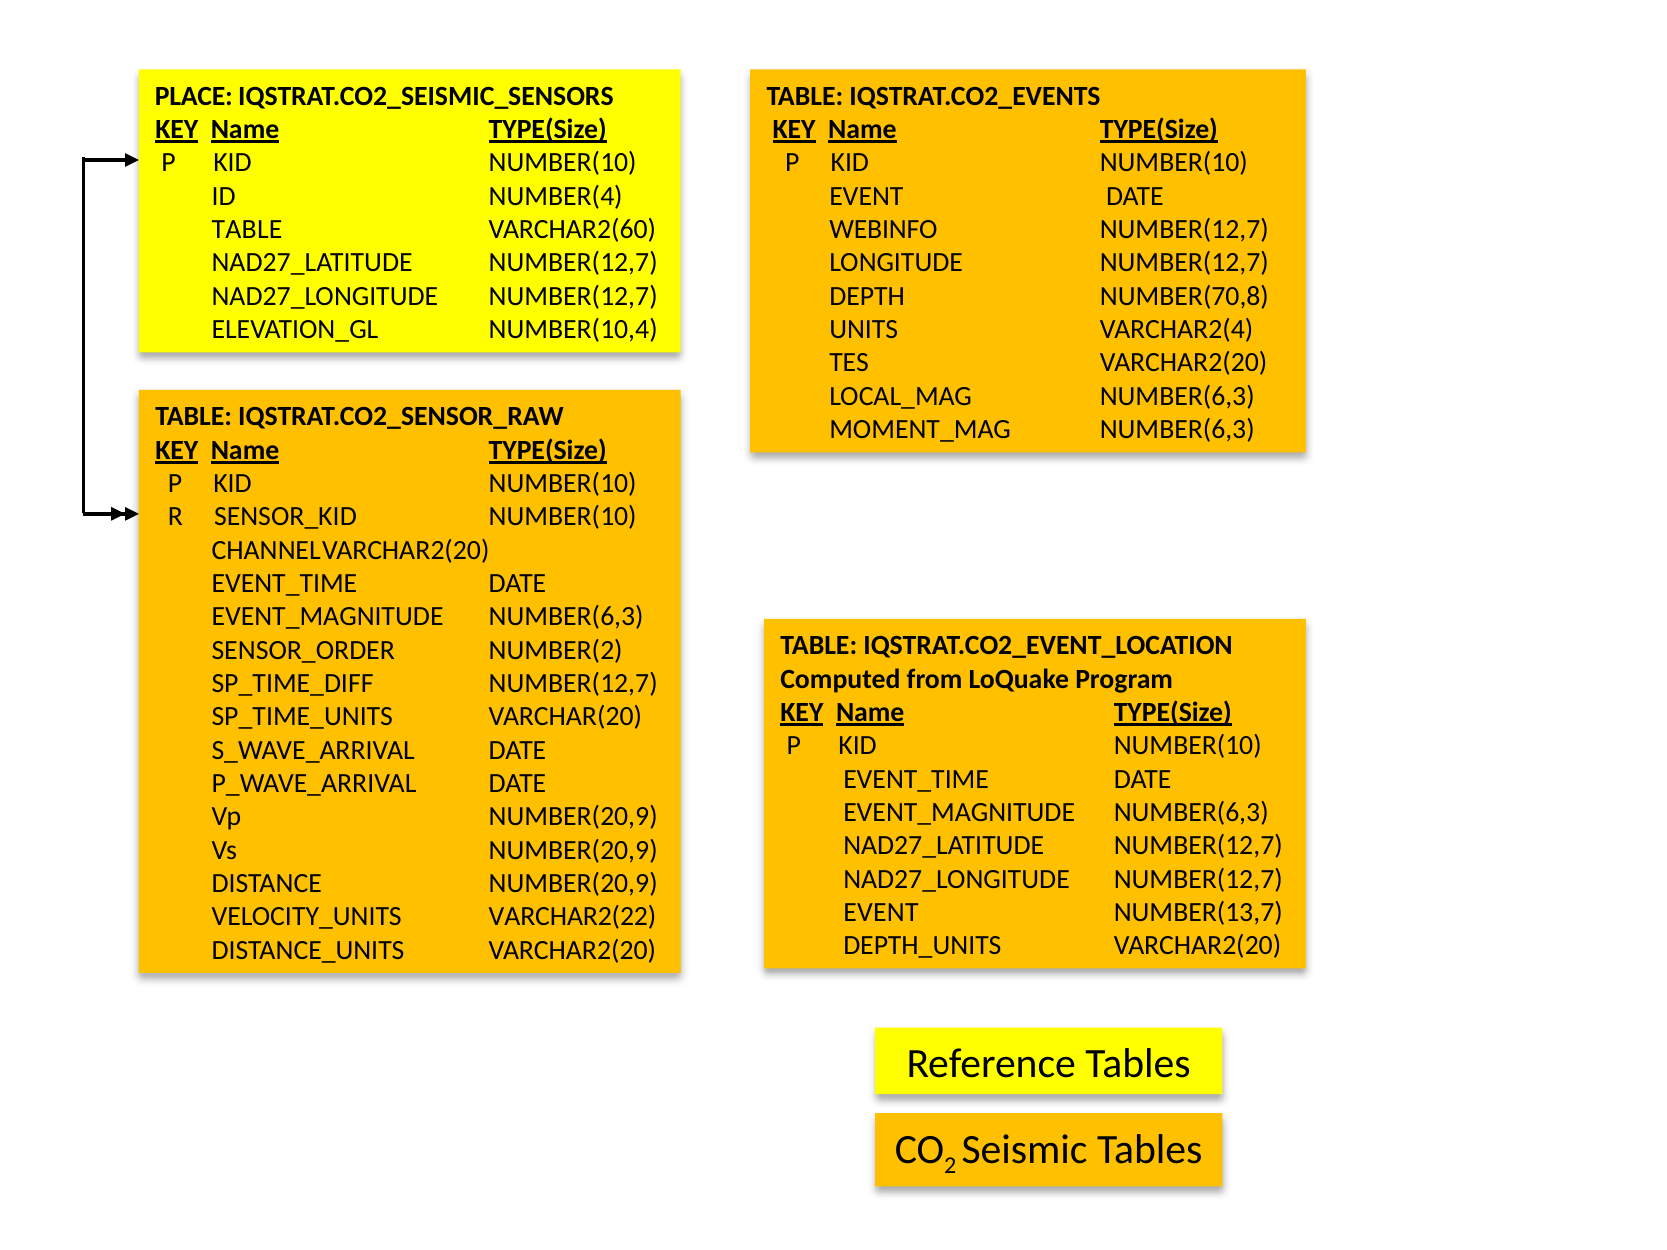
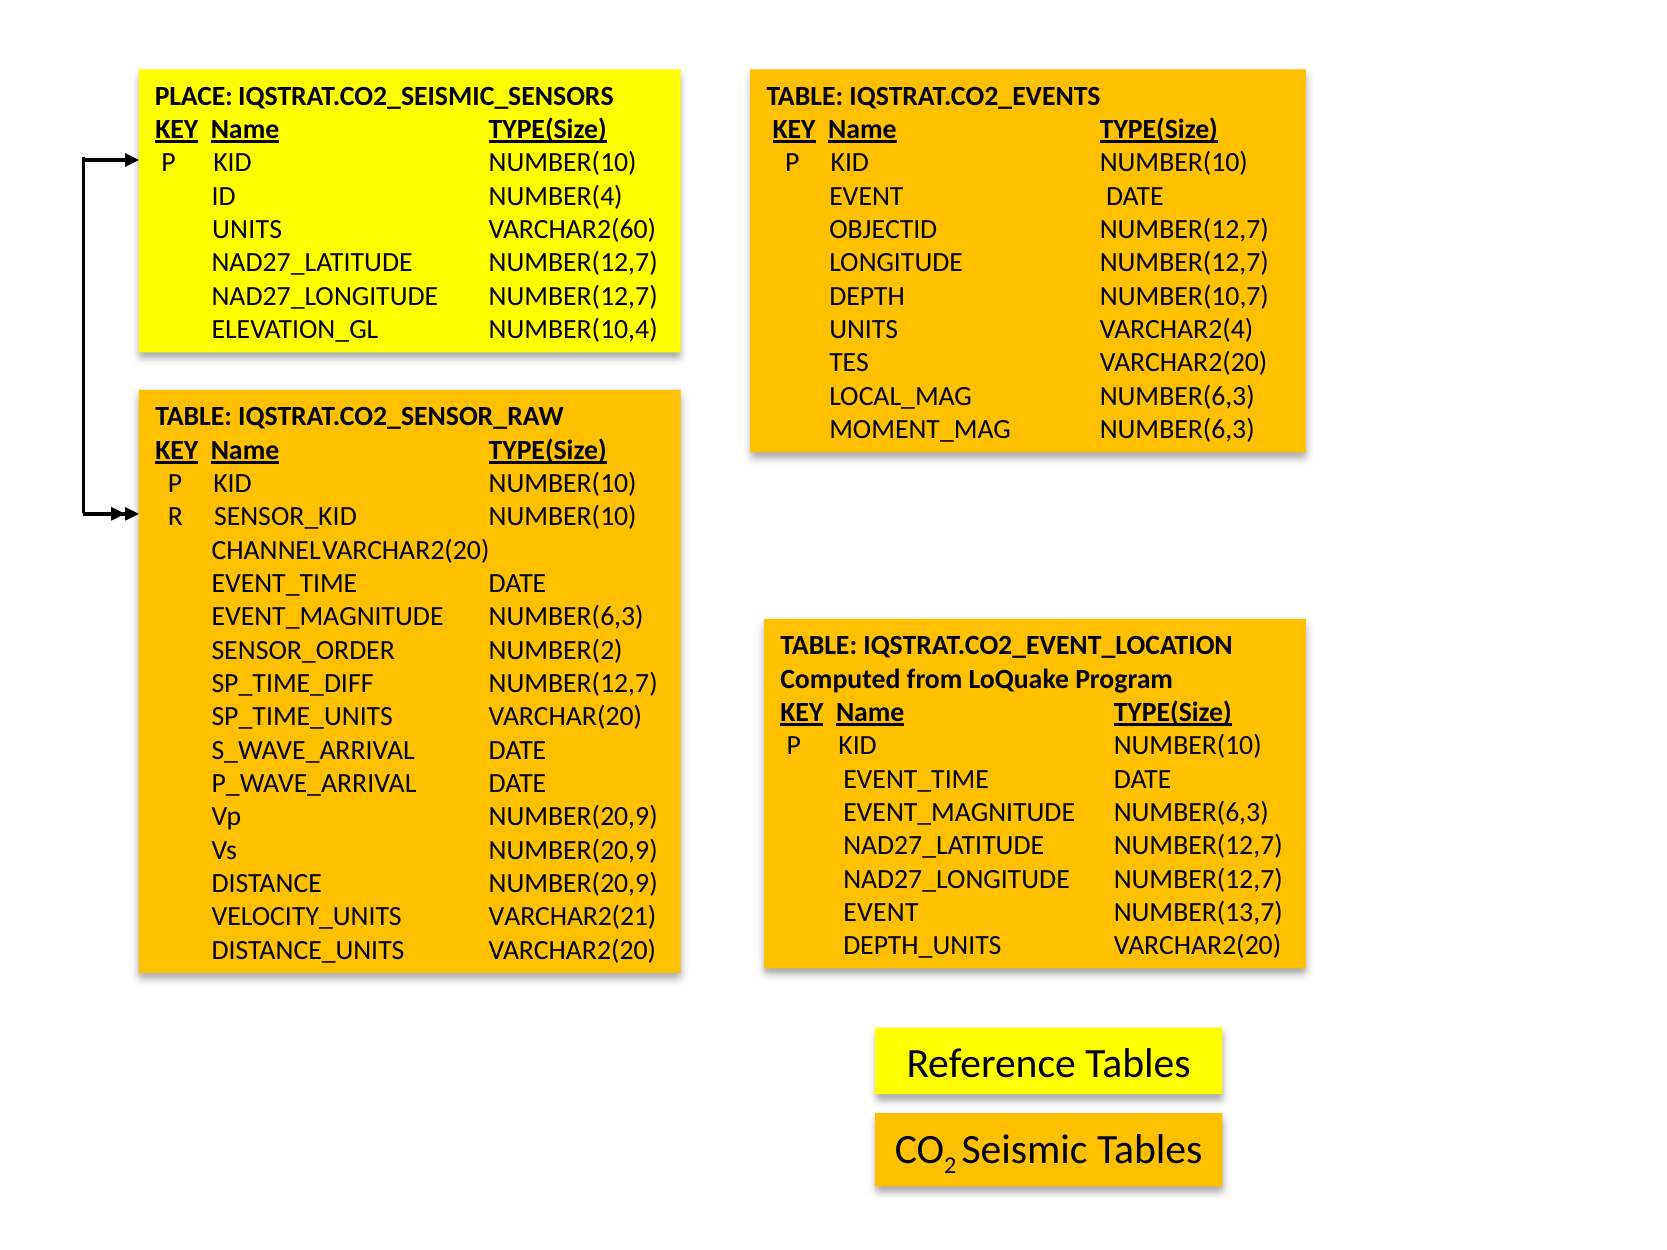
TABLE at (247, 230): TABLE -> UNITS
WEBINFO: WEBINFO -> OBJECTID
NUMBER(70,8: NUMBER(70,8 -> NUMBER(10,7
VARCHAR2(22: VARCHAR2(22 -> VARCHAR2(21
